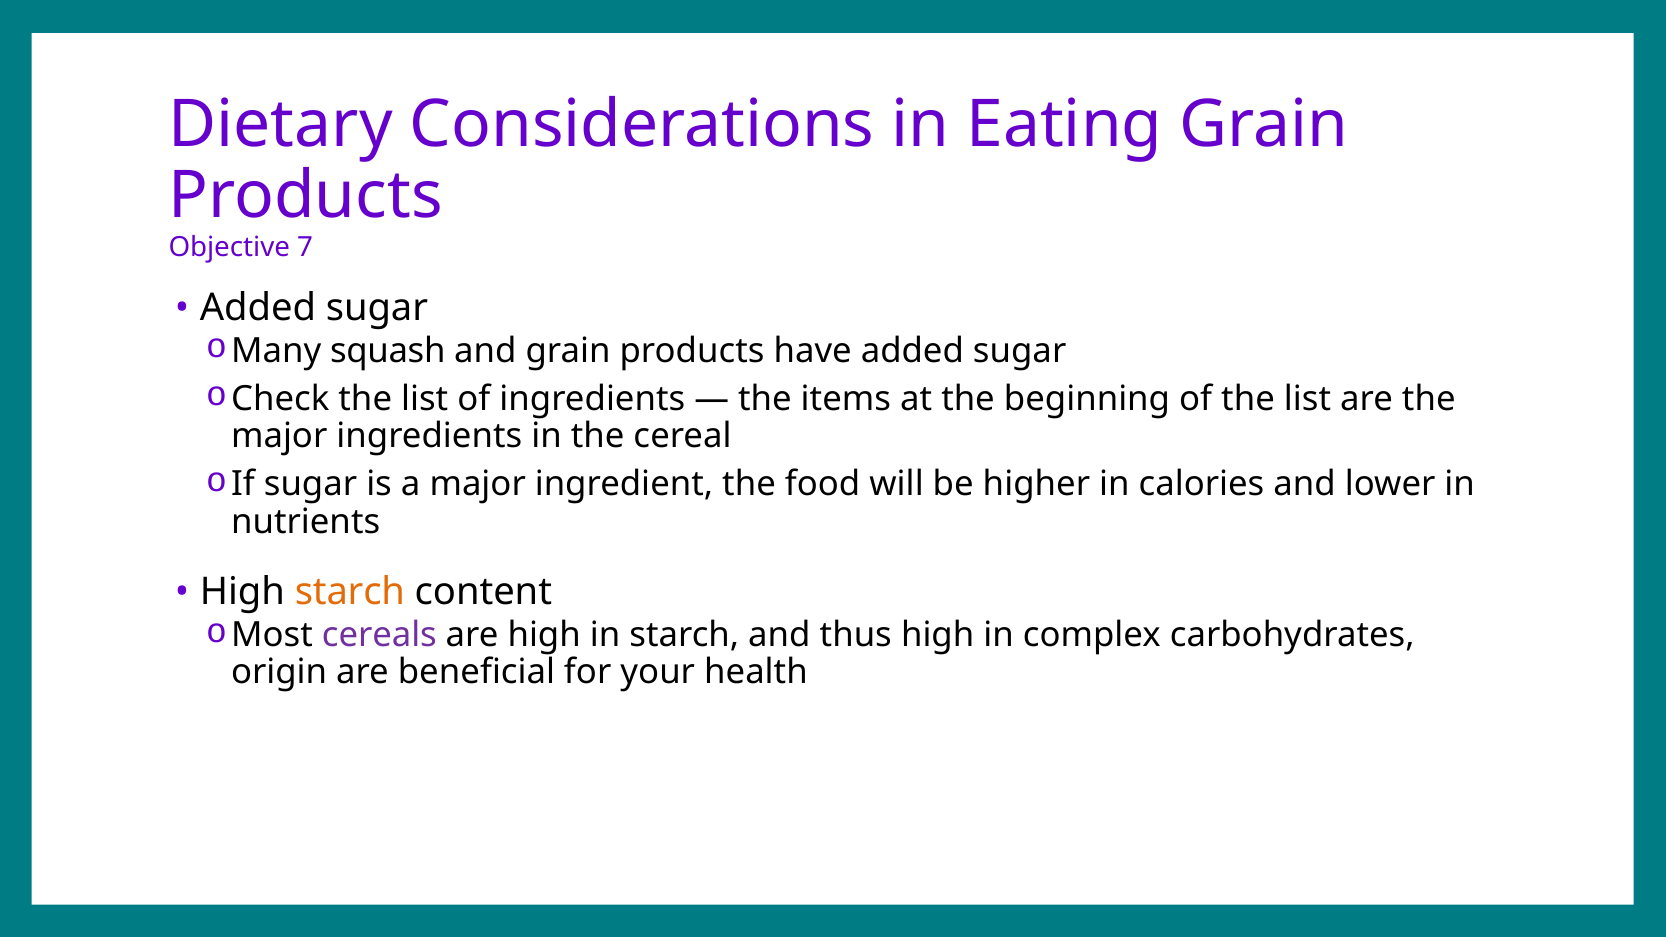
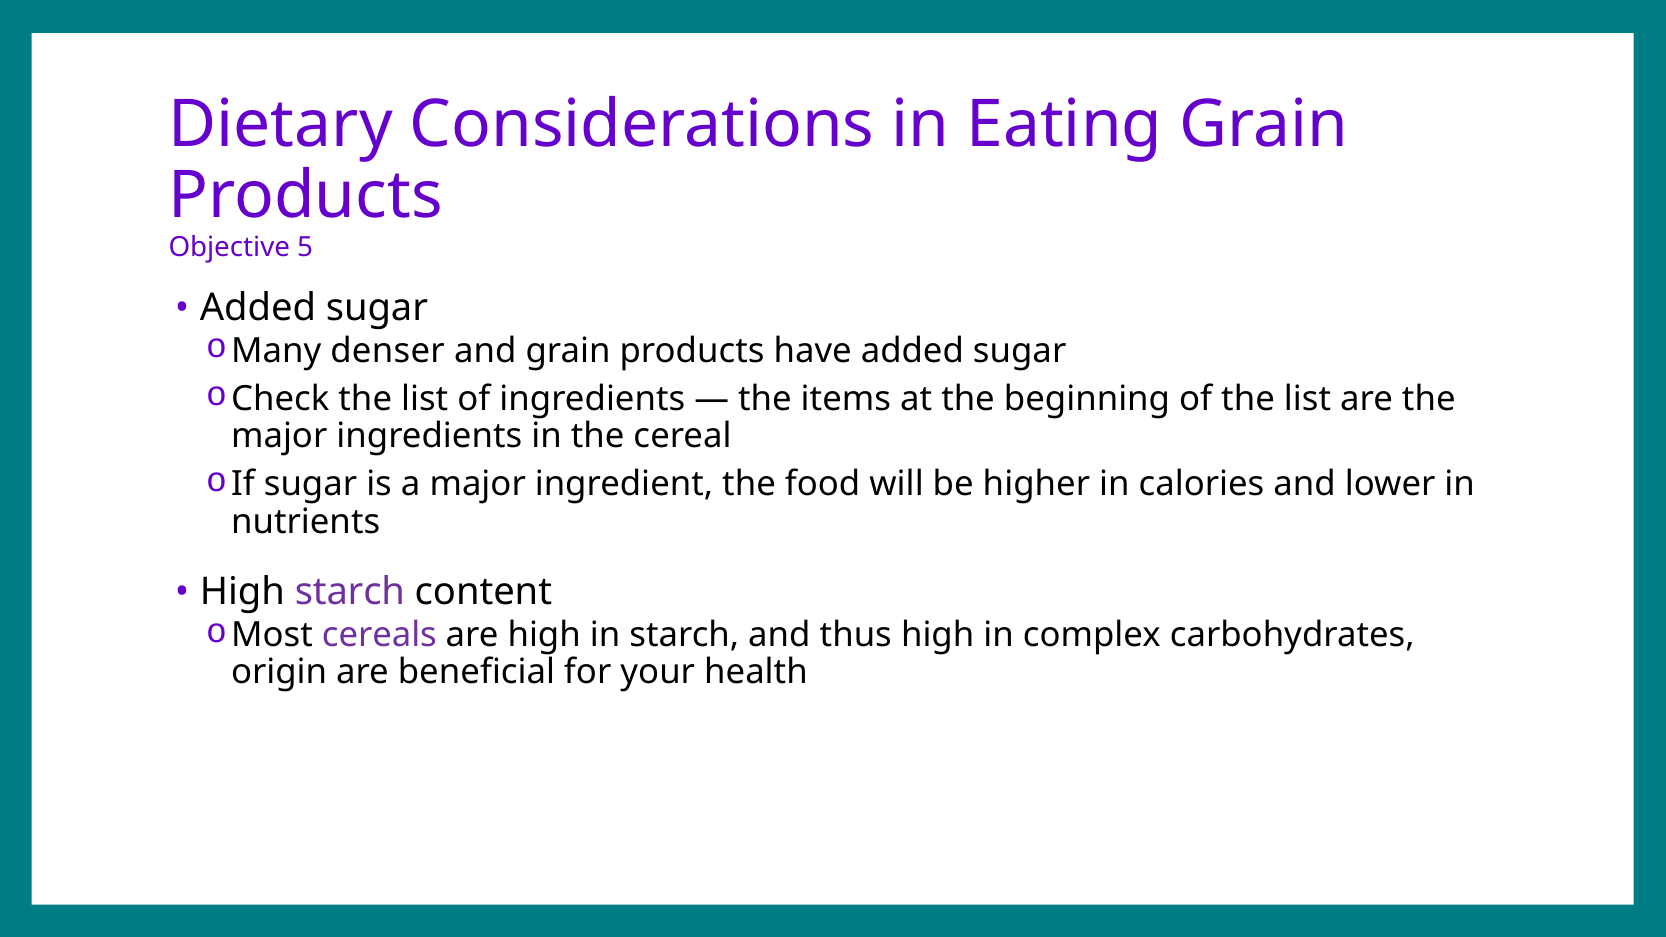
7: 7 -> 5
squash: squash -> denser
starch at (350, 592) colour: orange -> purple
